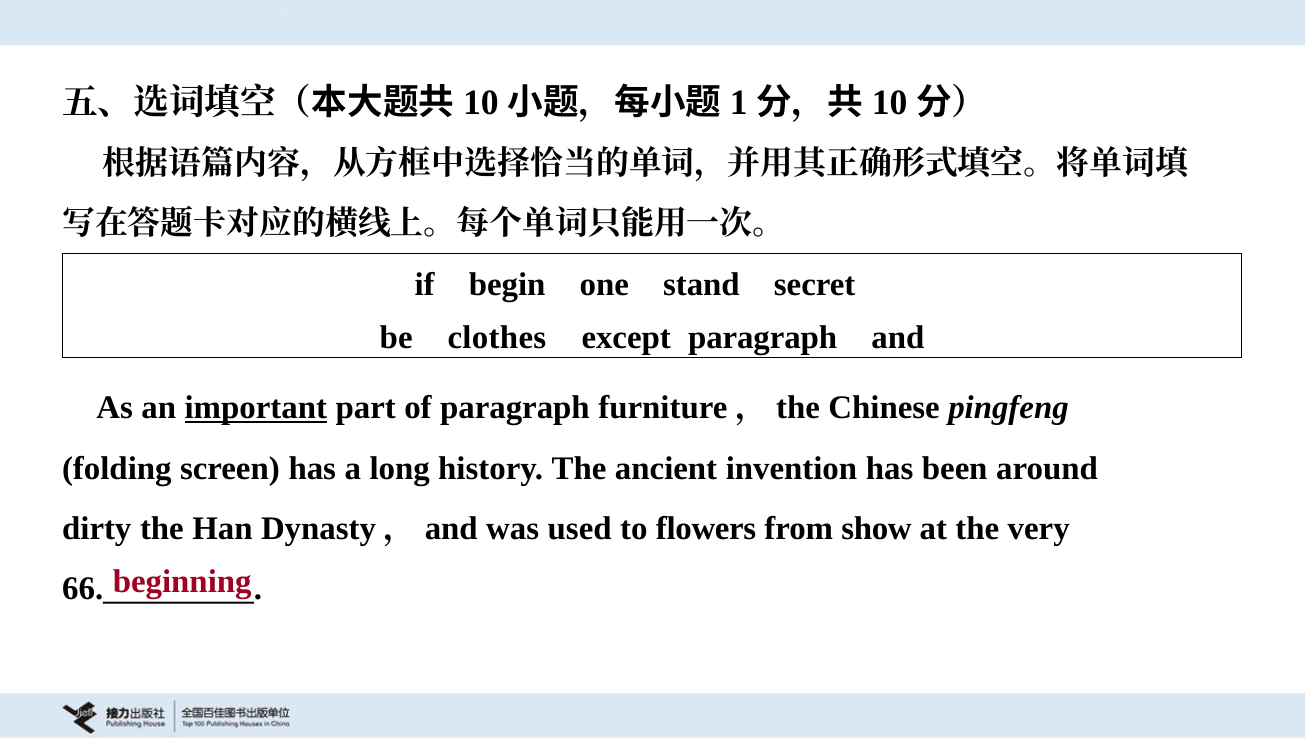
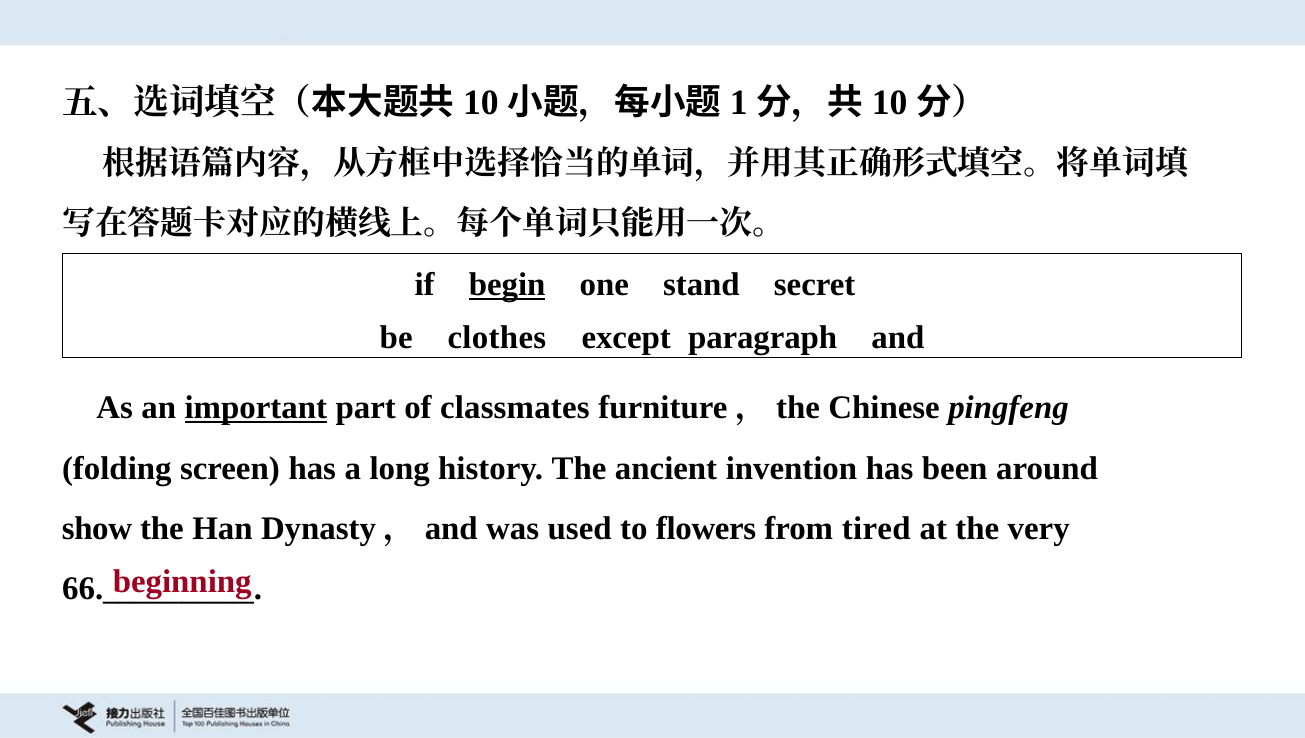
begin underline: none -> present
of paragraph: paragraph -> classmates
dirty: dirty -> show
show: show -> tired
